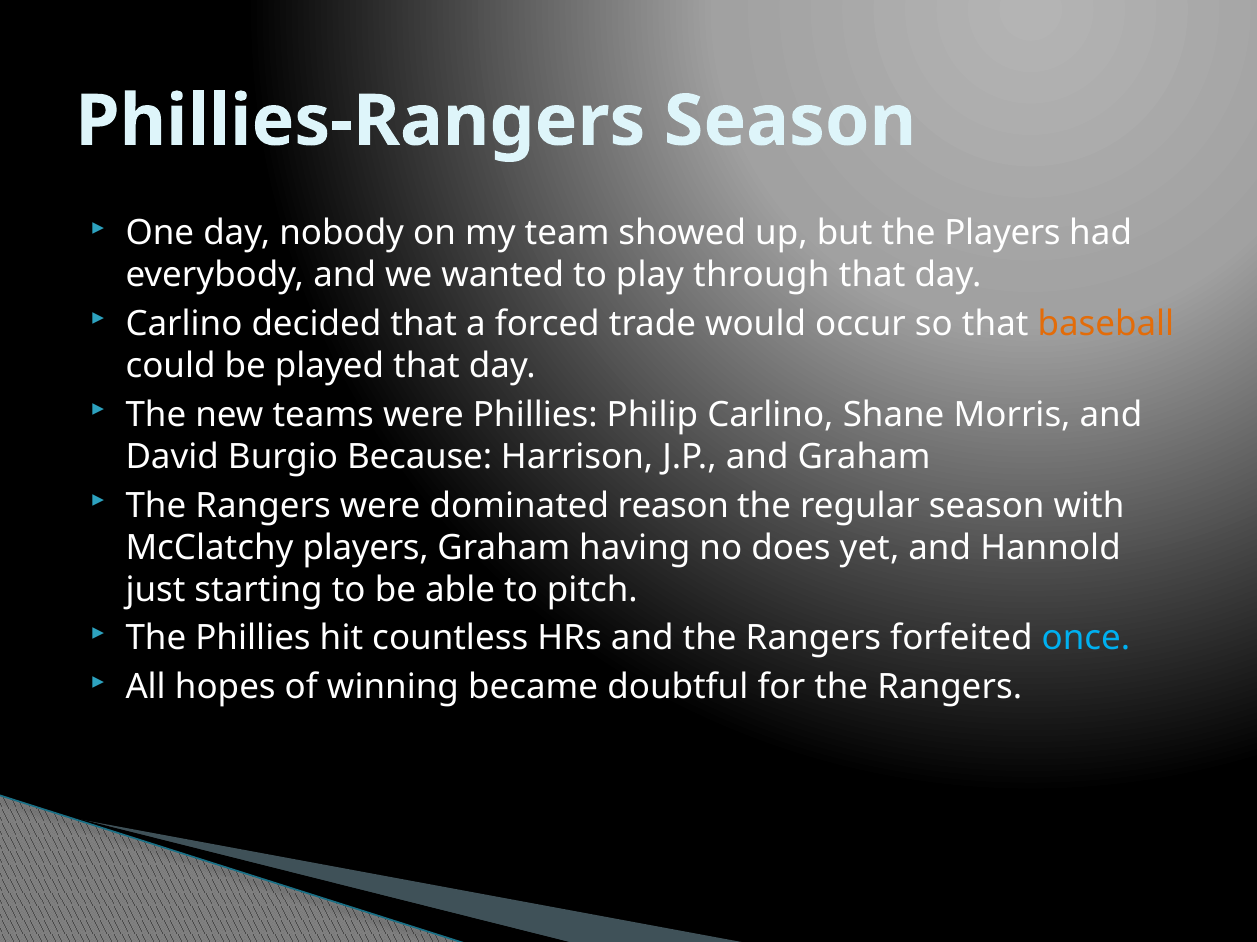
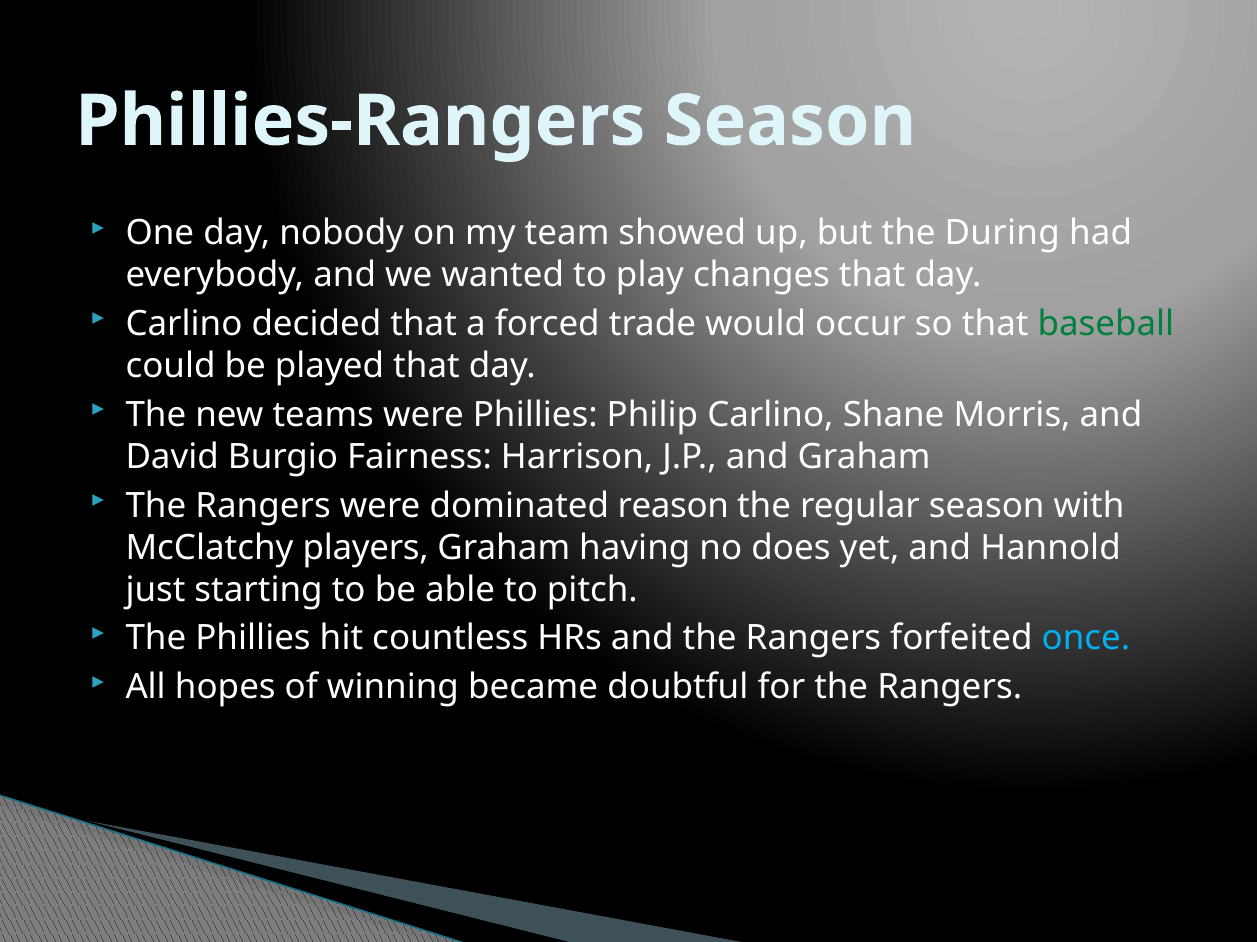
the Players: Players -> During
through: through -> changes
baseball colour: orange -> green
Because: Because -> Fairness
